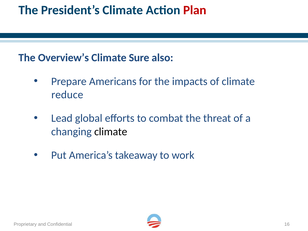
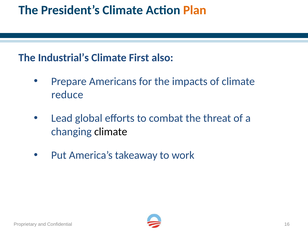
Plan colour: red -> orange
Overview’s: Overview’s -> Industrial’s
Sure: Sure -> First
